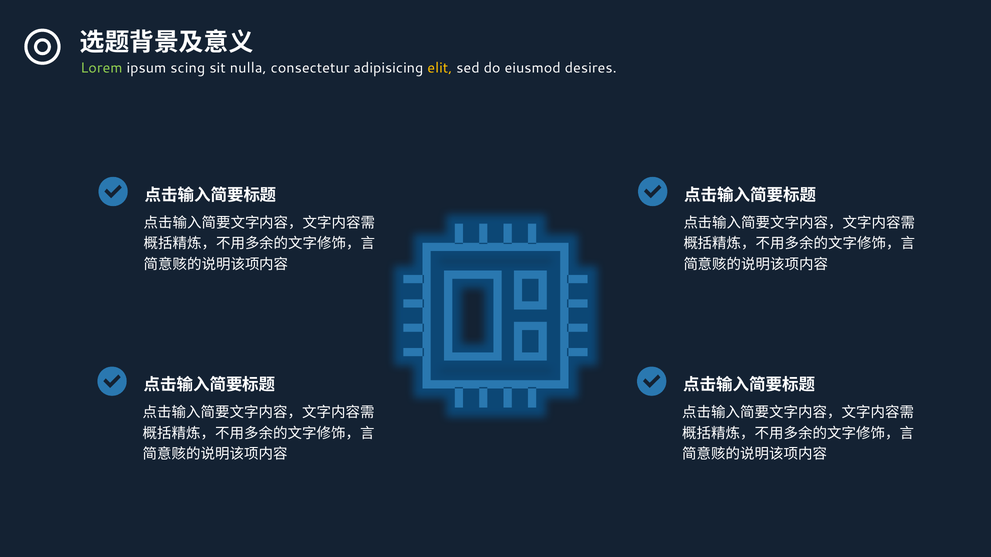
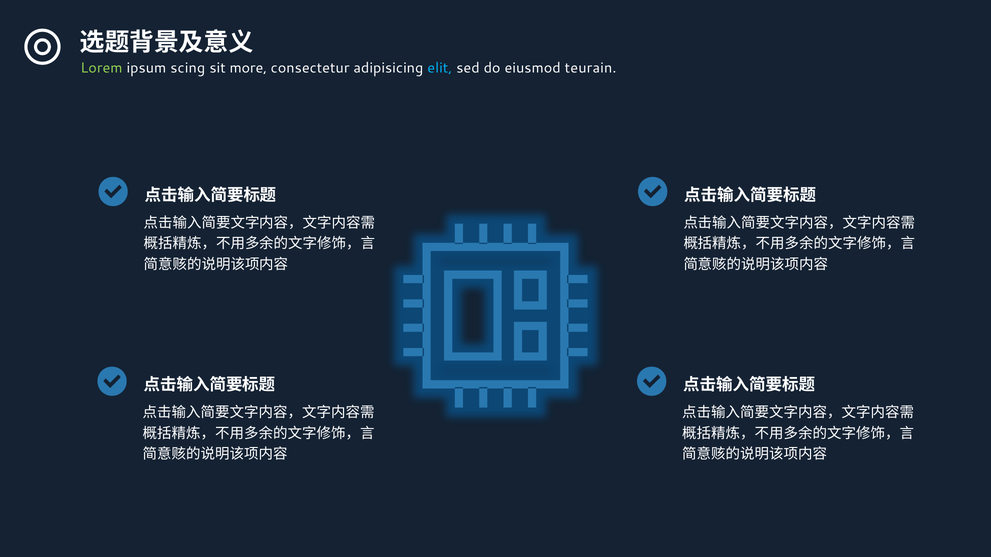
nulla: nulla -> more
elit colour: yellow -> light blue
desires: desires -> teurain
